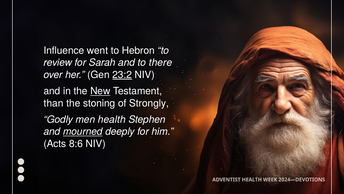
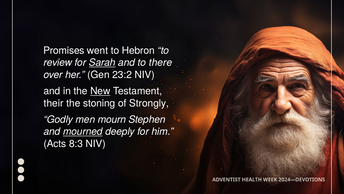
Influence: Influence -> Promises
Sarah underline: none -> present
23:2 underline: present -> none
than: than -> their
health: health -> mourn
8:6: 8:6 -> 8:3
